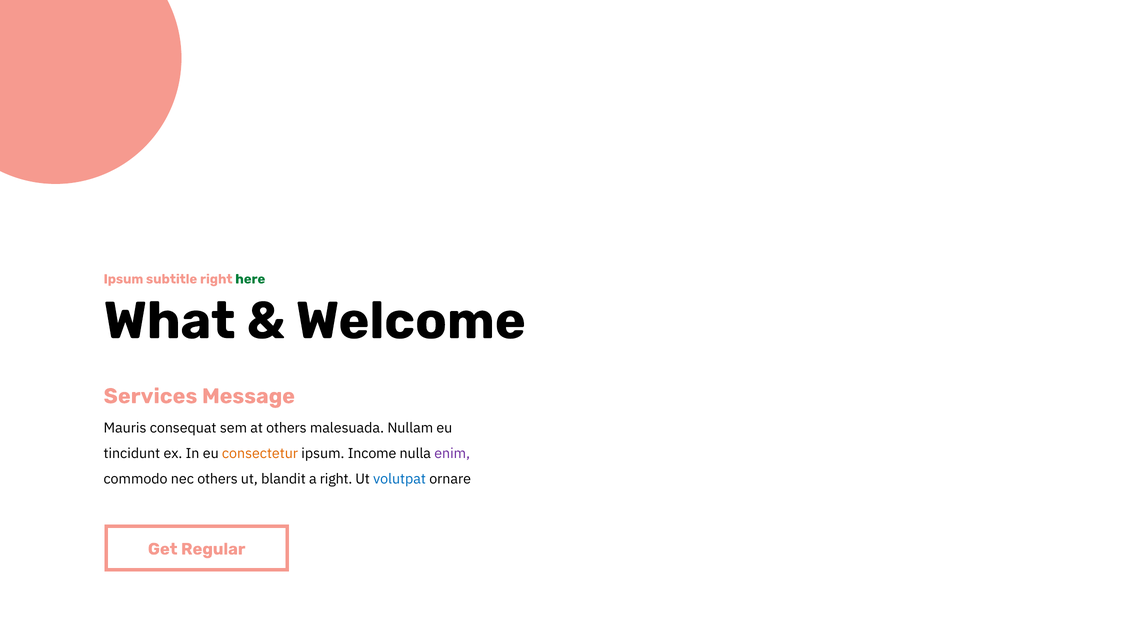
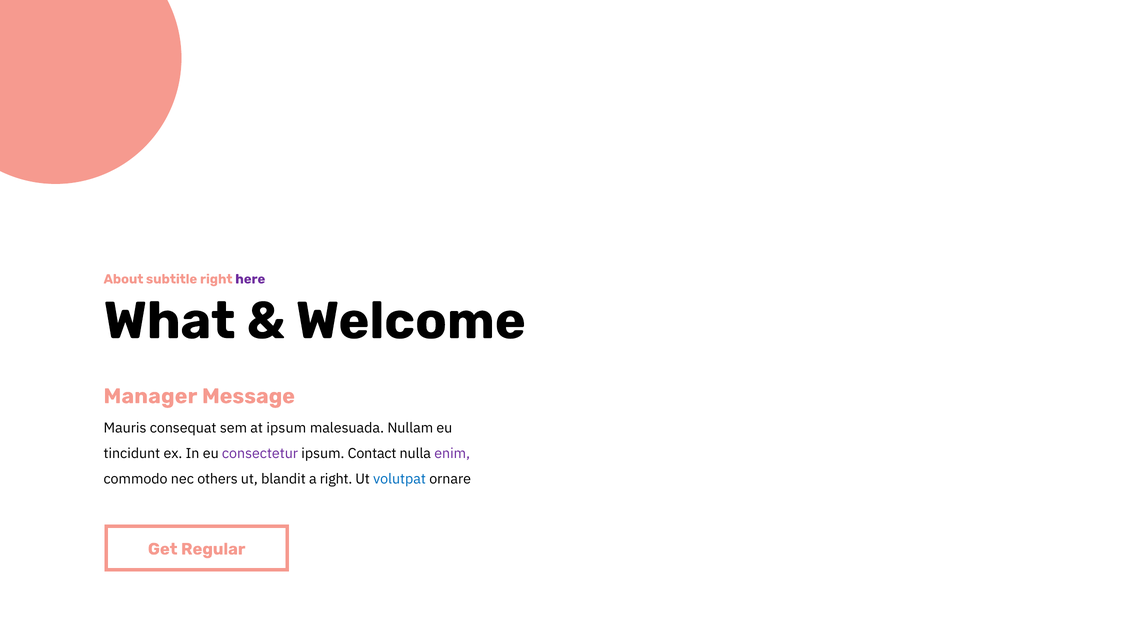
Ipsum at (123, 279): Ipsum -> About
here colour: green -> purple
Services: Services -> Manager
at others: others -> ipsum
consectetur colour: orange -> purple
Income: Income -> Contact
